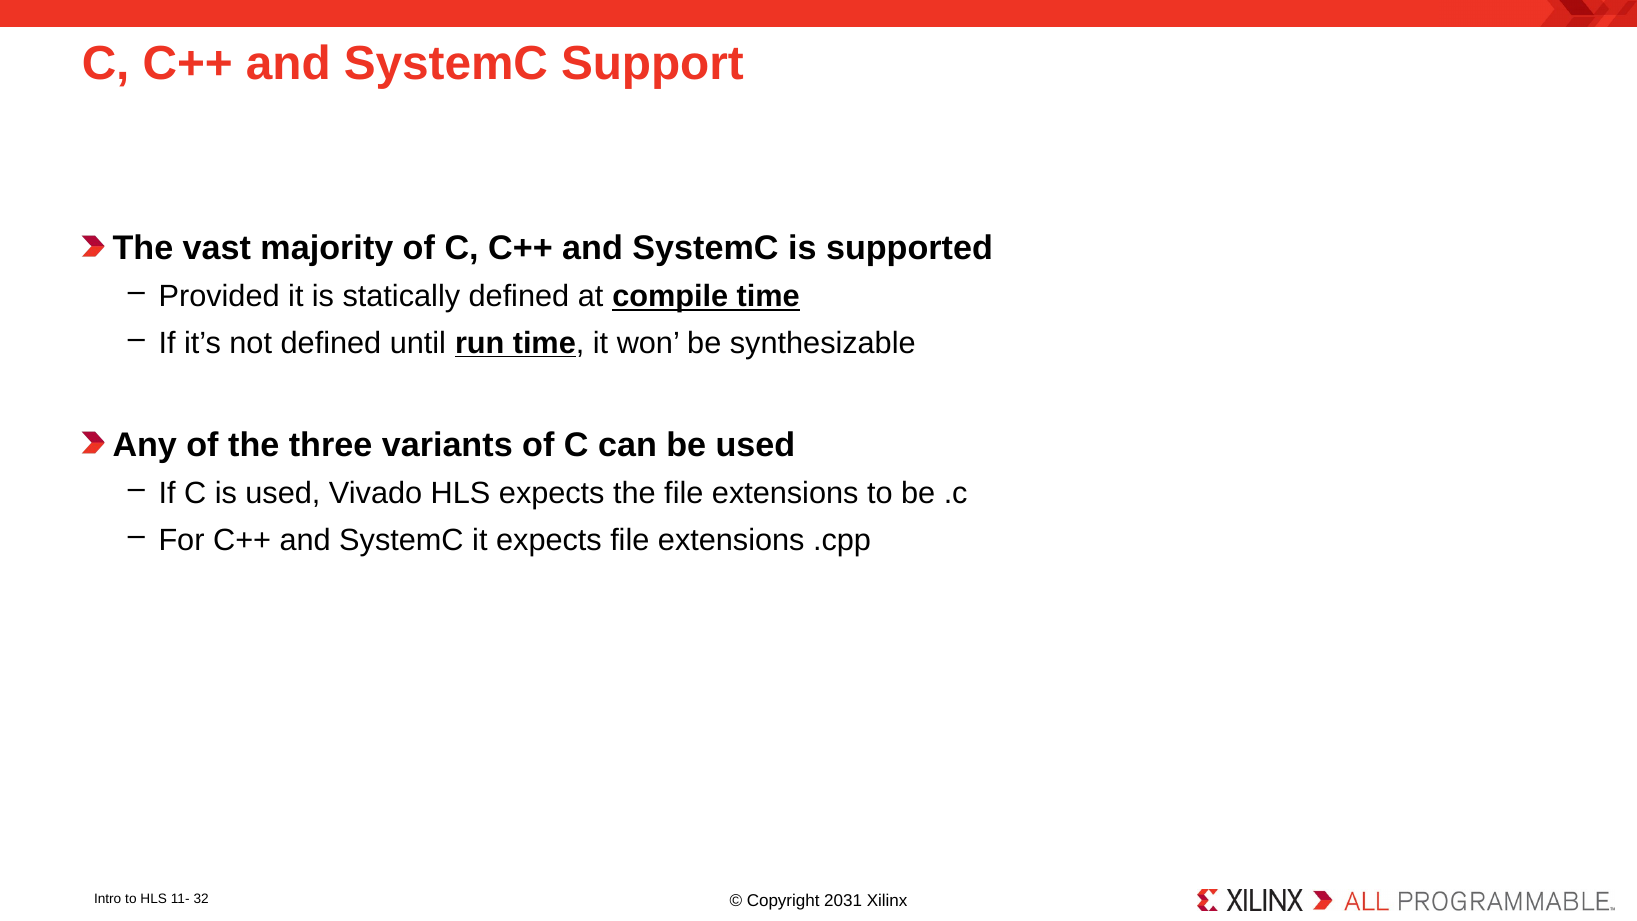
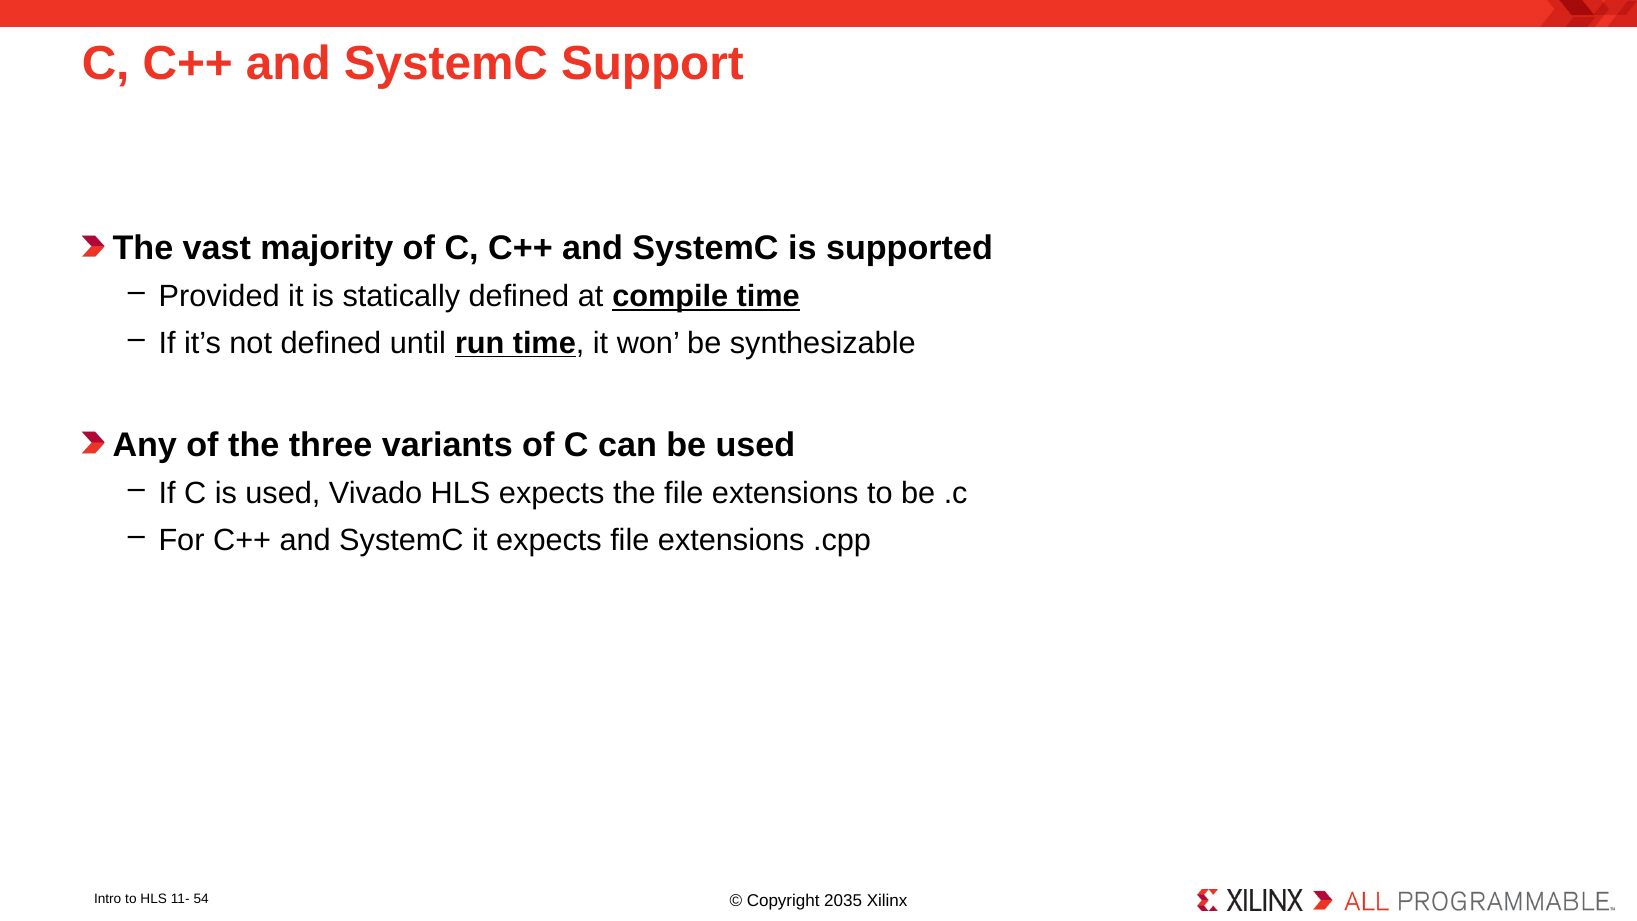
32: 32 -> 54
2031: 2031 -> 2035
